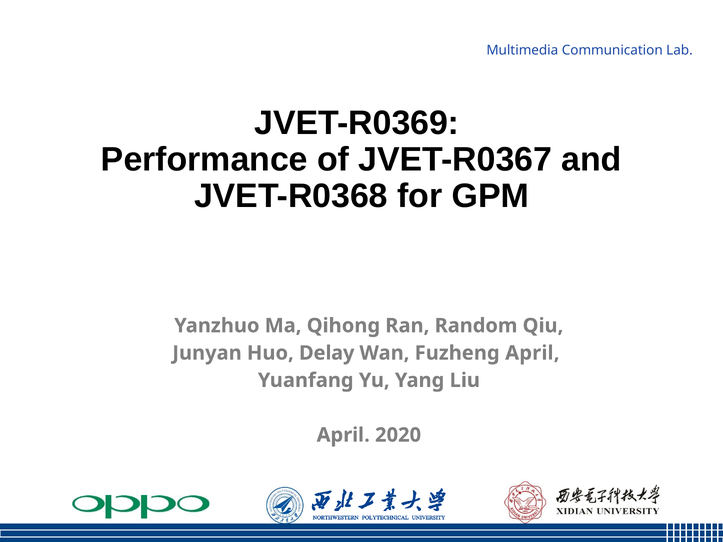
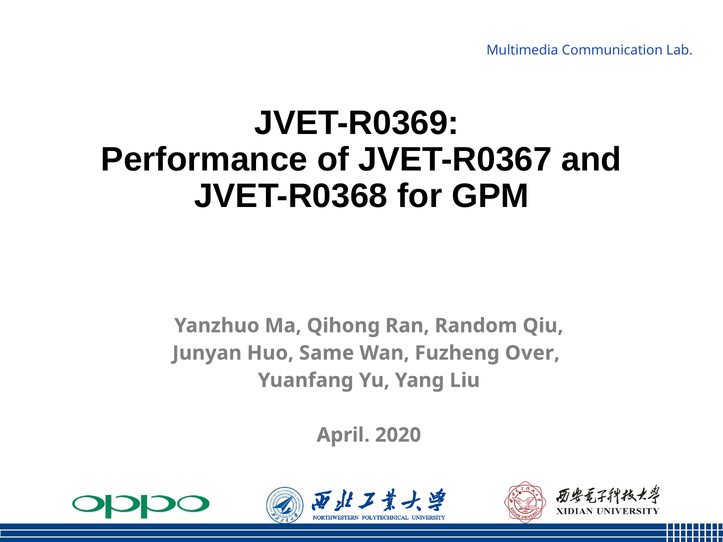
Delay: Delay -> Same
Fuzheng April: April -> Over
